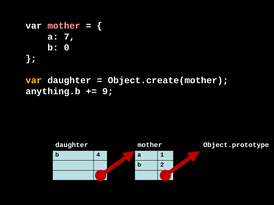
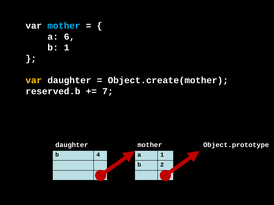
mother at (64, 26) colour: pink -> light blue
7: 7 -> 6
b 0: 0 -> 1
anything.b: anything.b -> reserved.b
9: 9 -> 7
